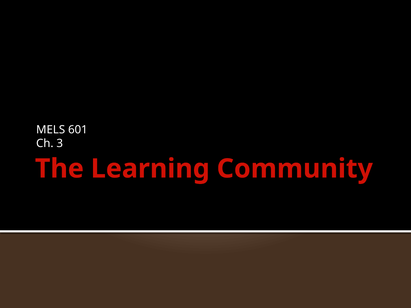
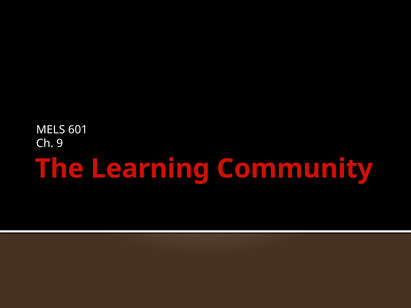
3: 3 -> 9
